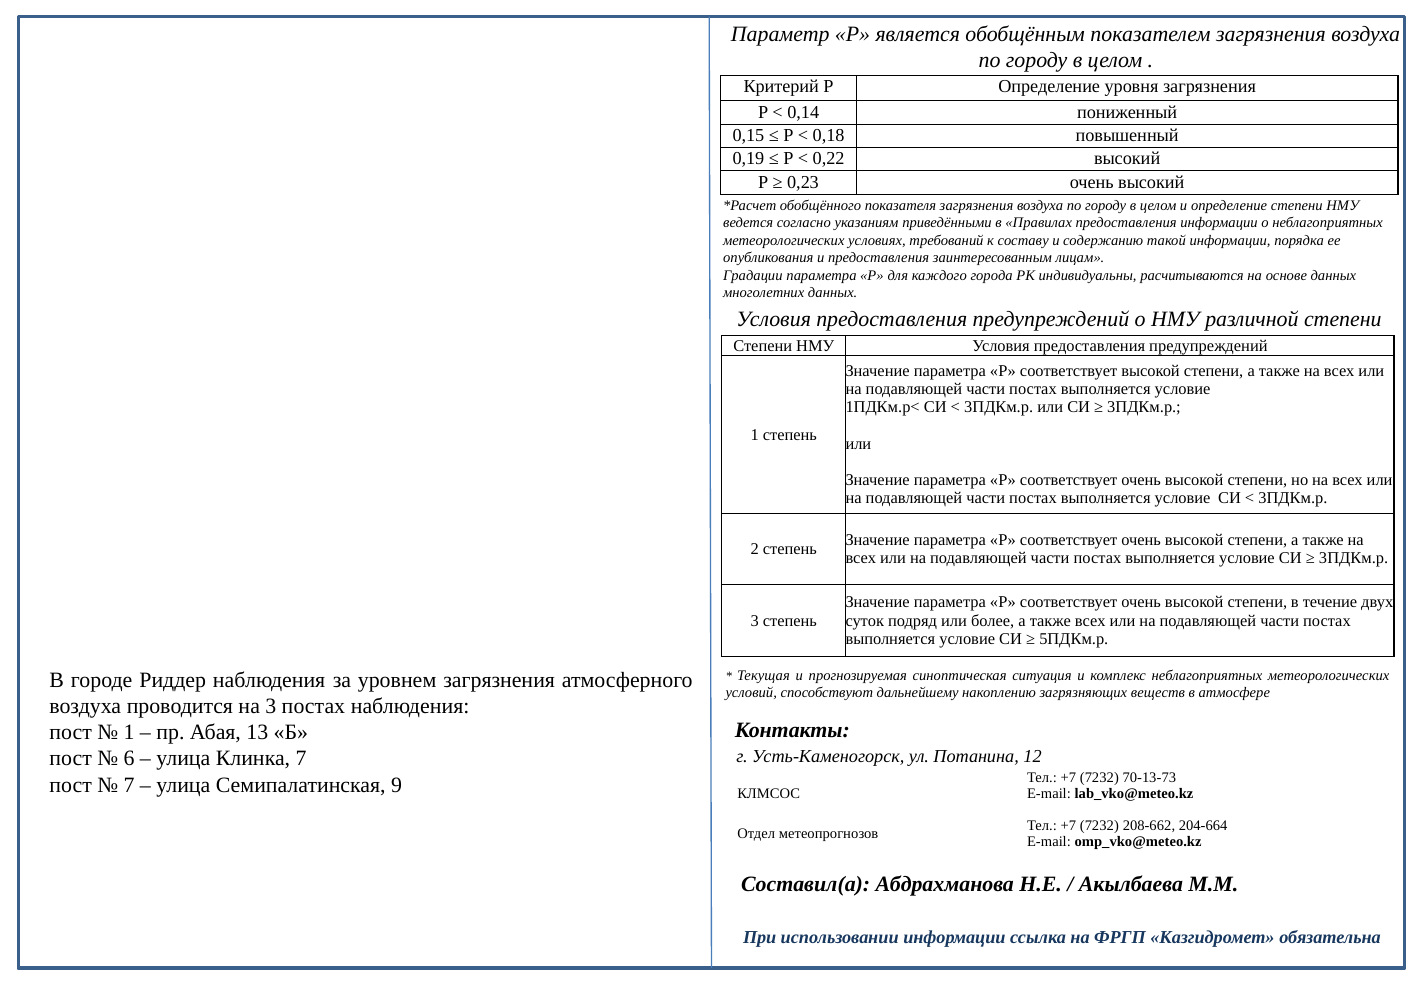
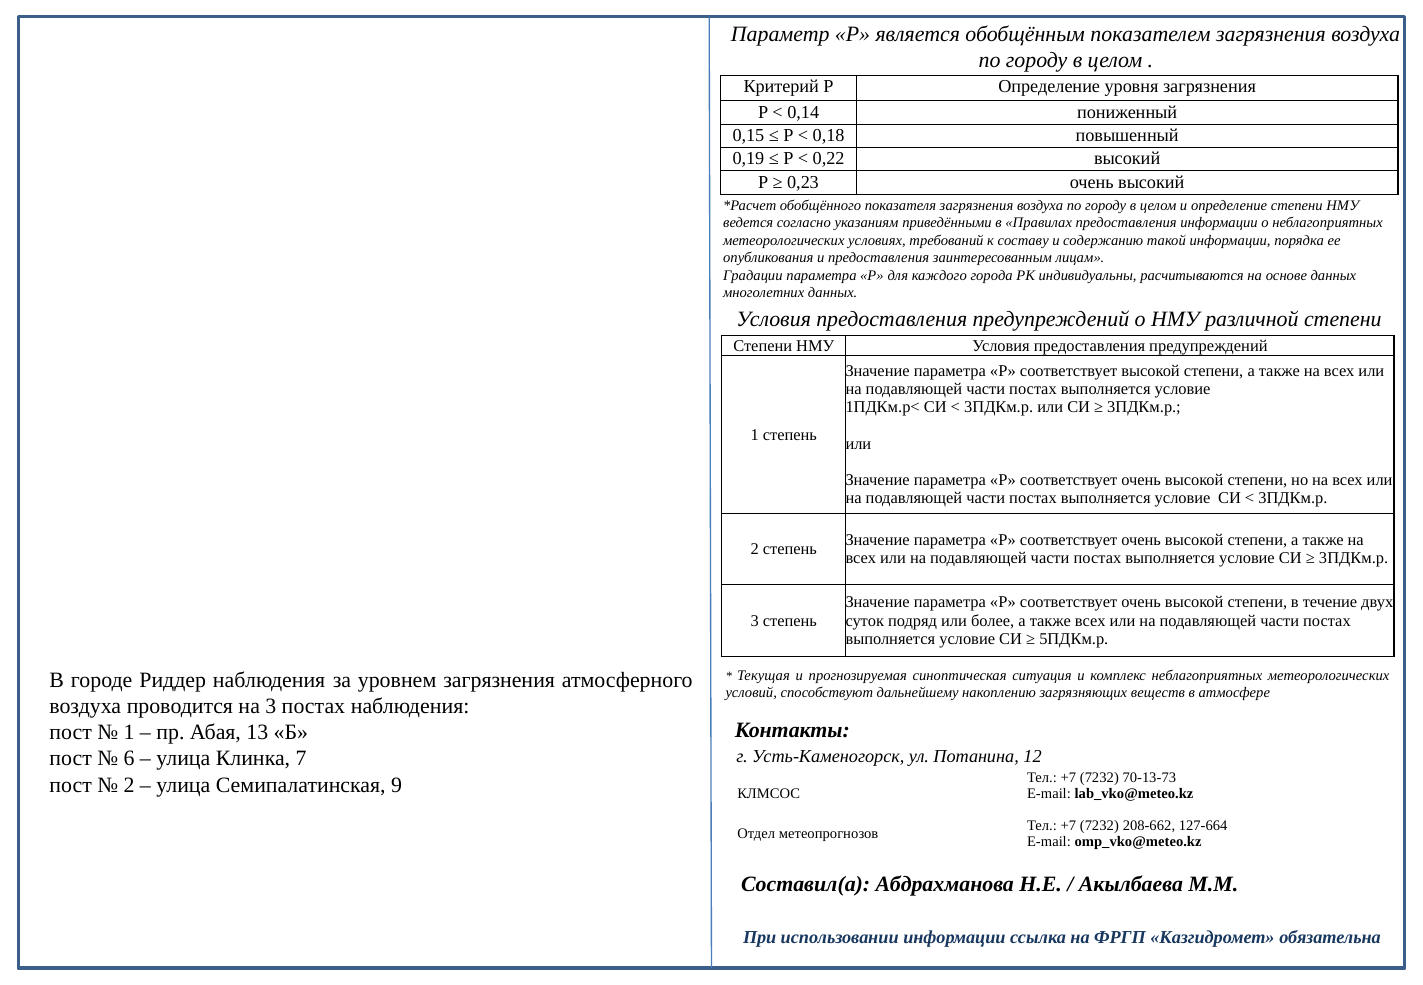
7 at (129, 785): 7 -> 2
204-664: 204-664 -> 127-664
